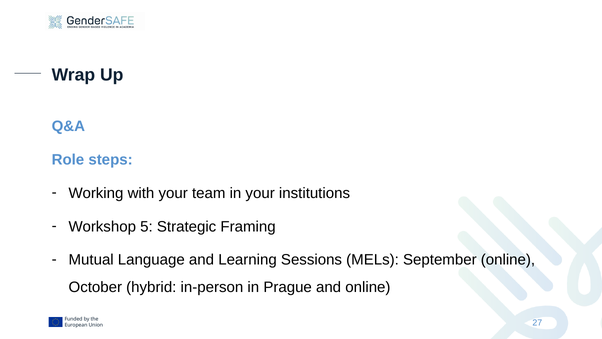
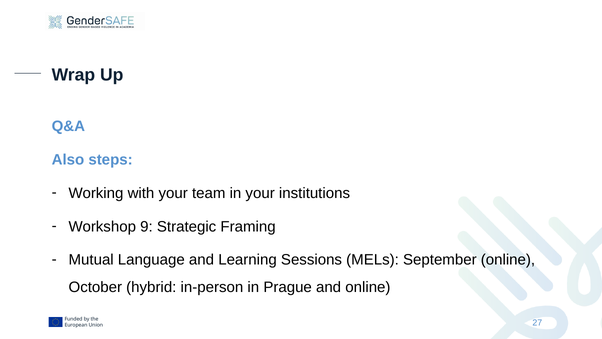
Role: Role -> Also
5: 5 -> 9
